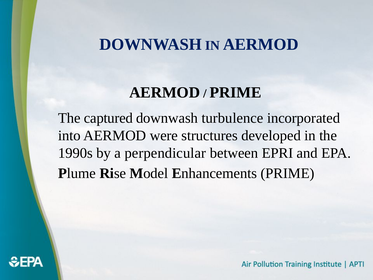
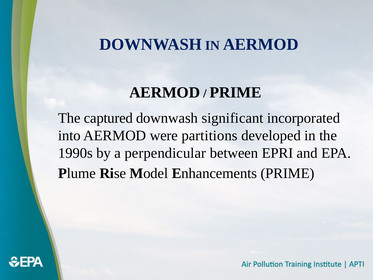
turbulence: turbulence -> significant
structures: structures -> partitions
